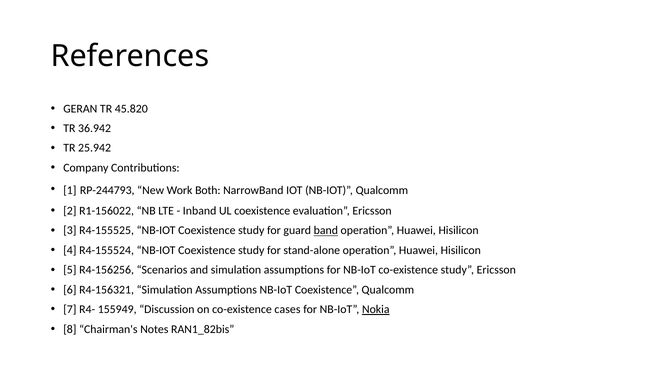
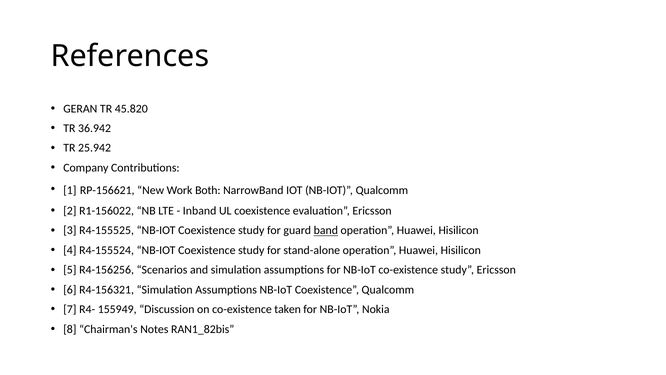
RP-244793: RP-244793 -> RP-156621
cases: cases -> taken
Nokia underline: present -> none
